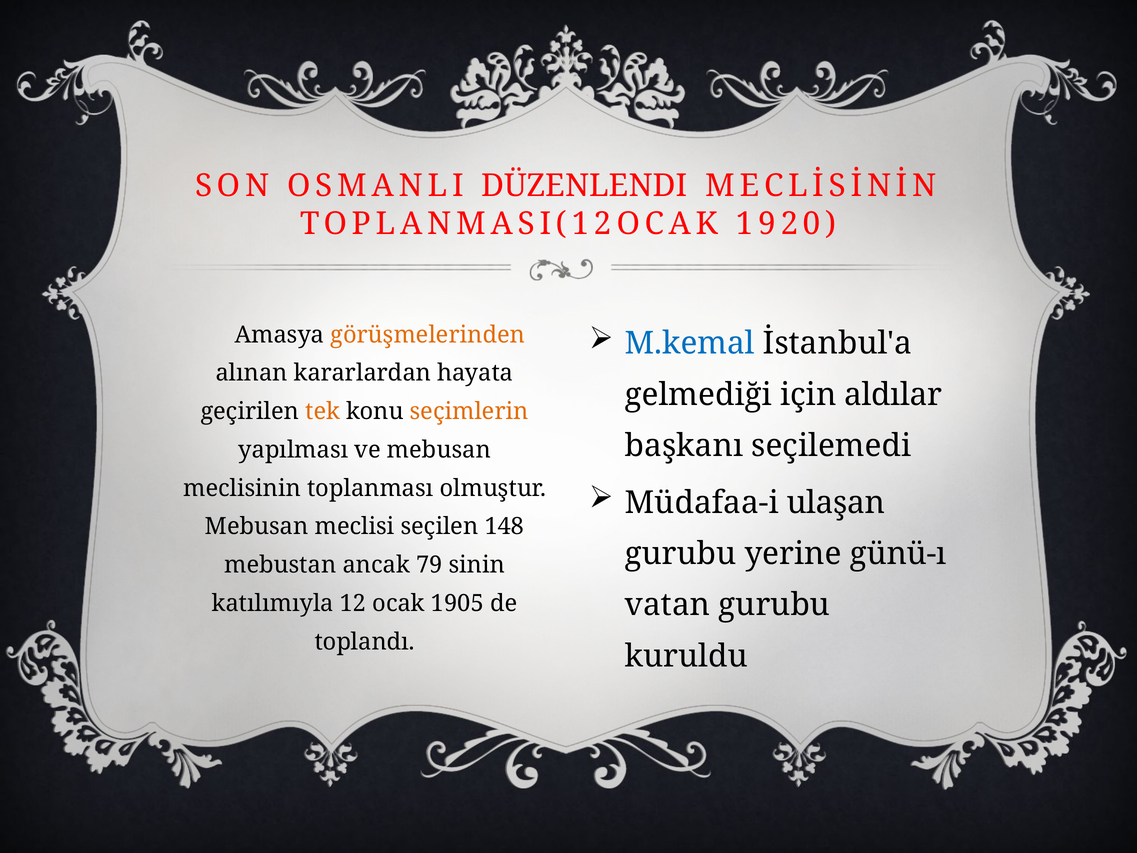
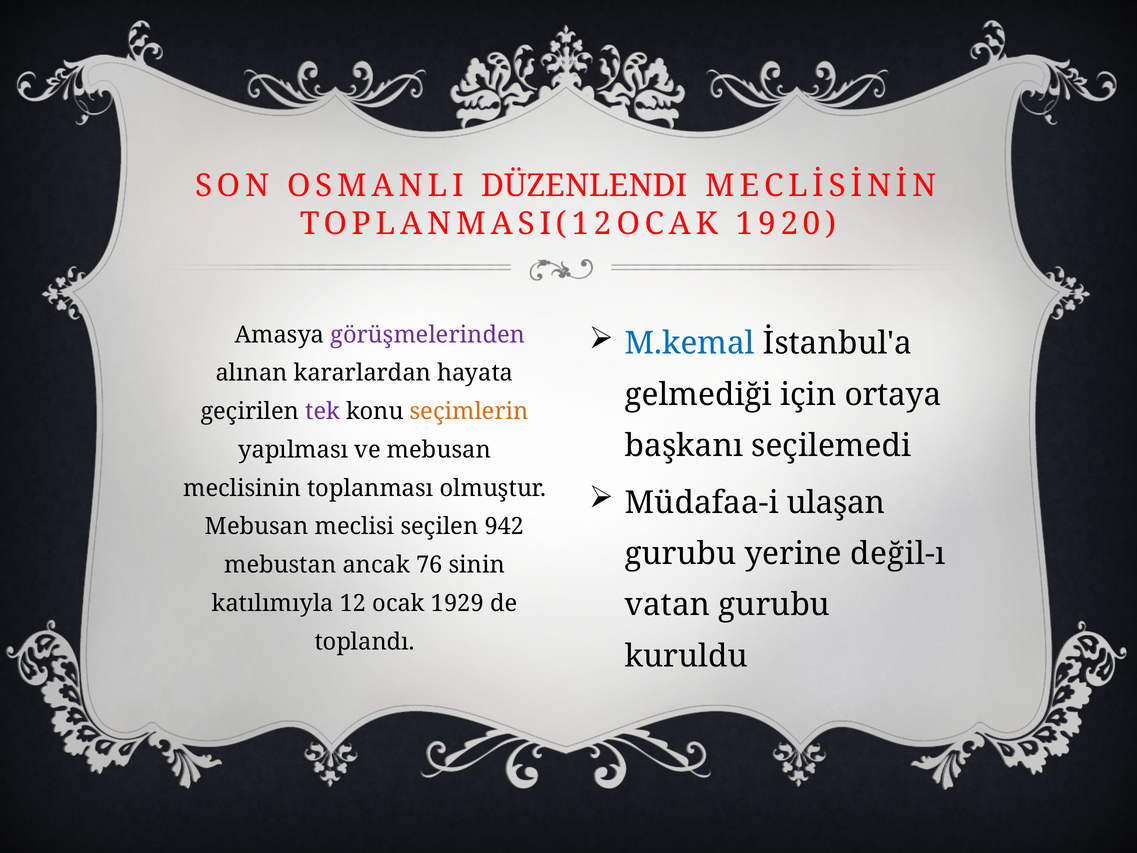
görüşmelerinden colour: orange -> purple
aldılar: aldılar -> ortaya
tek colour: orange -> purple
148: 148 -> 942
günü-ı: günü-ı -> değil-ı
79: 79 -> 76
1905: 1905 -> 1929
